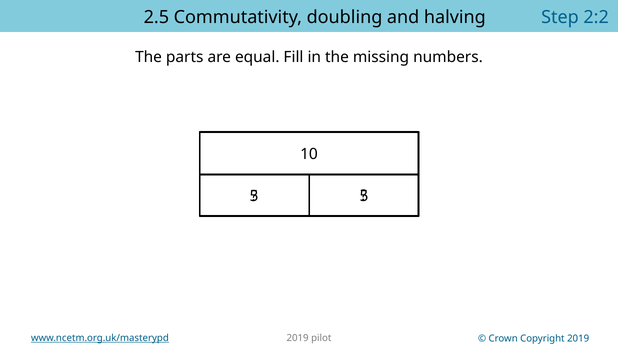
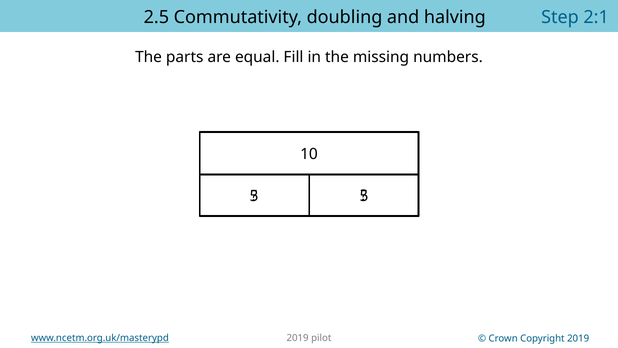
2:2: 2:2 -> 2:1
